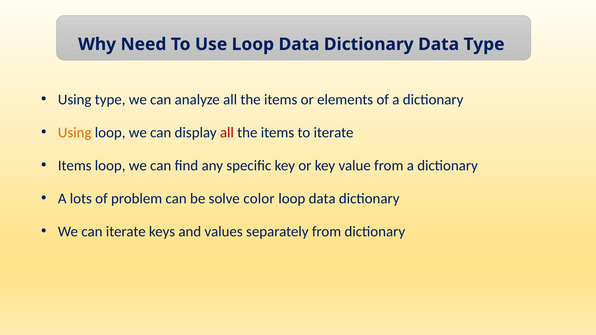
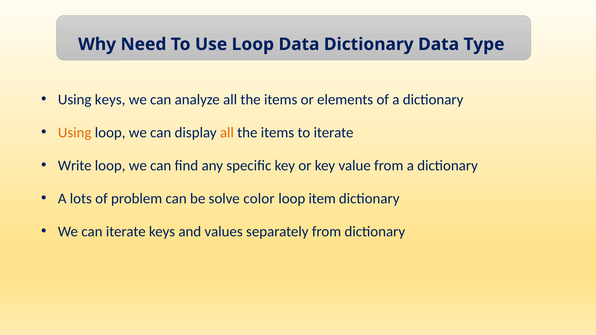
Using type: type -> keys
all at (227, 133) colour: red -> orange
Items at (75, 166): Items -> Write
data at (322, 199): data -> item
